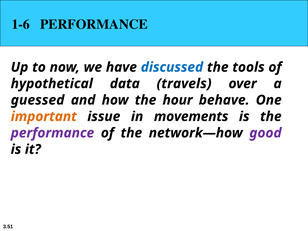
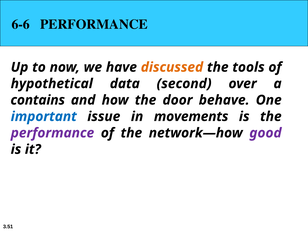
1-6: 1-6 -> 6-6
discussed colour: blue -> orange
travels: travels -> second
guessed: guessed -> contains
hour: hour -> door
important colour: orange -> blue
